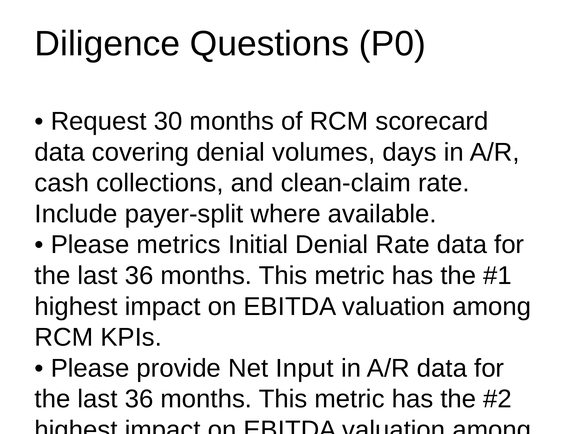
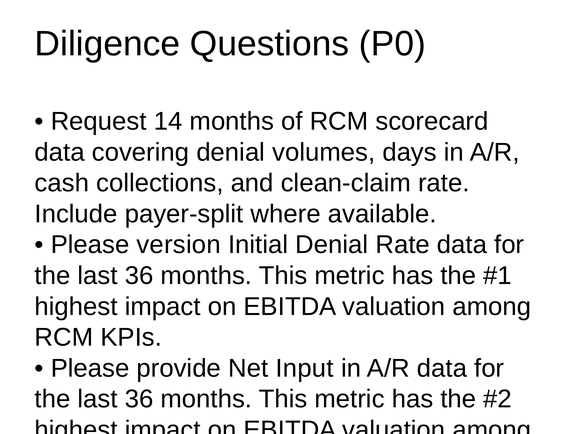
30: 30 -> 14
metrics: metrics -> version
